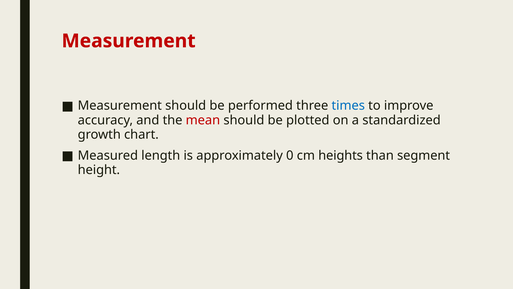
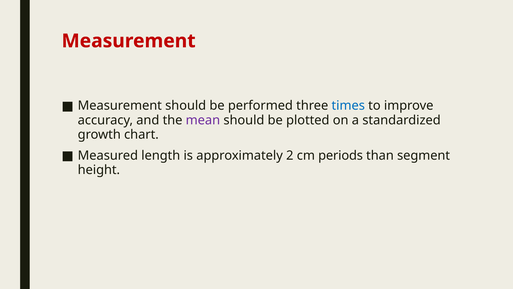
mean colour: red -> purple
0: 0 -> 2
heights: heights -> periods
